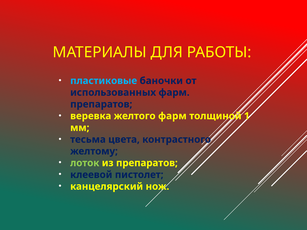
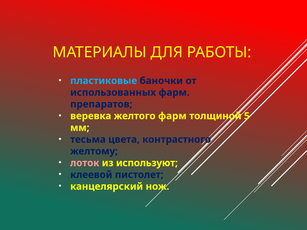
1: 1 -> 5
лоток colour: light green -> pink
из препаратов: препаратов -> используют
